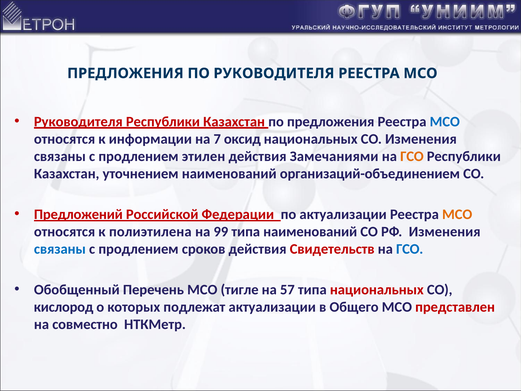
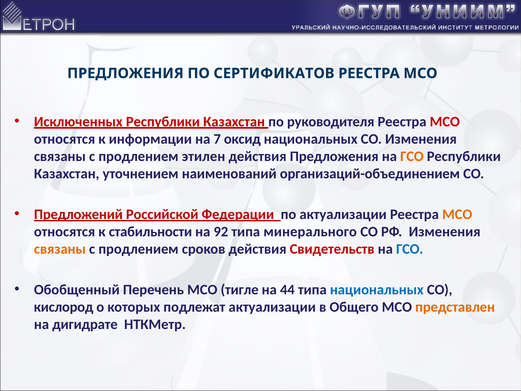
ПО РУКОВОДИТЕЛЯ: РУКОВОДИТЕЛЯ -> СЕРТИФИКАТОВ
Руководителя at (78, 122): Руководителя -> Исключенных
по предложения: предложения -> руководителя
МСО at (445, 122) colour: blue -> red
действия Замечаниями: Замечаниями -> Предложения
полиэтилена: полиэтилена -> стабильности
99: 99 -> 92
типа наименований: наименований -> минерального
связаны at (60, 249) colour: blue -> orange
57: 57 -> 44
национальных at (377, 289) colour: red -> blue
представлен colour: red -> orange
совместно: совместно -> дигидрате
